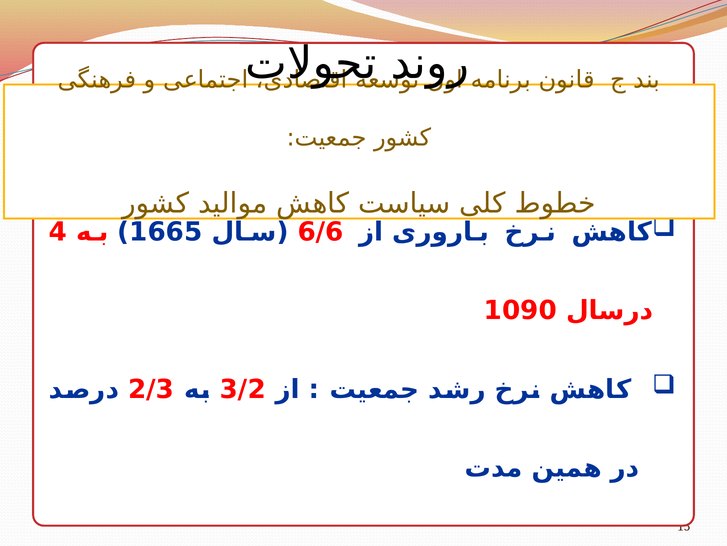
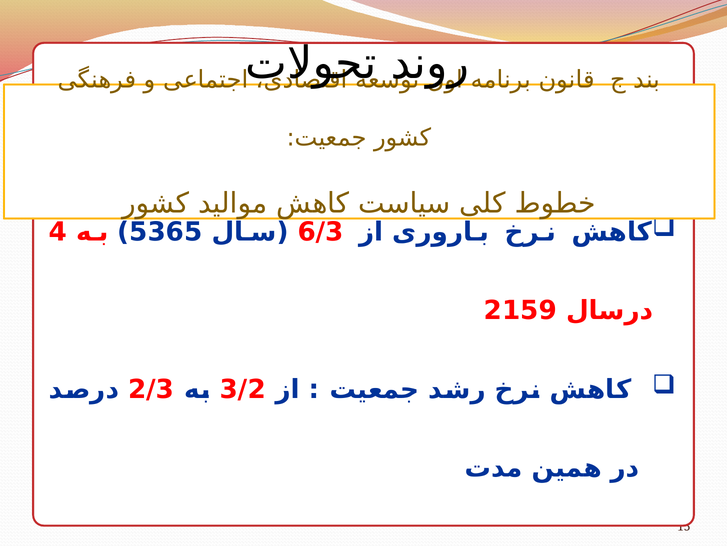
1665: 1665 -> 5365
6/6: 6/6 -> 6/3
1090: 1090 -> 2159
